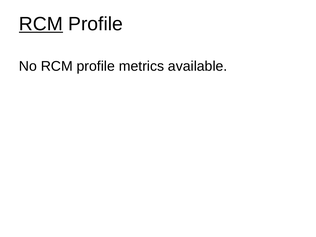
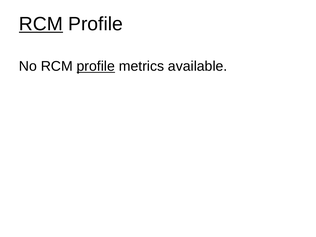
profile at (96, 66) underline: none -> present
